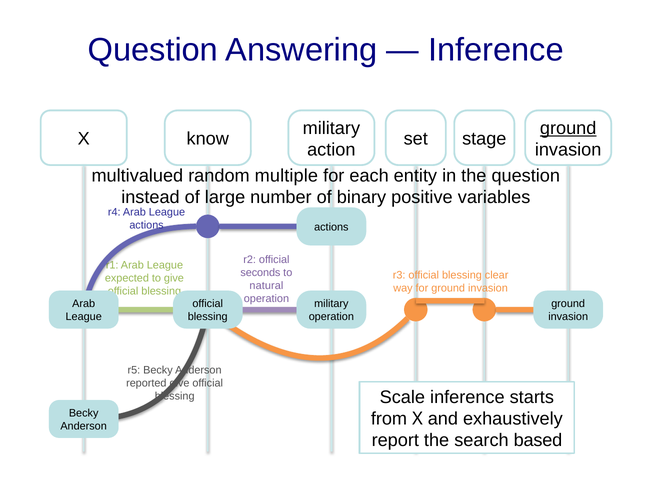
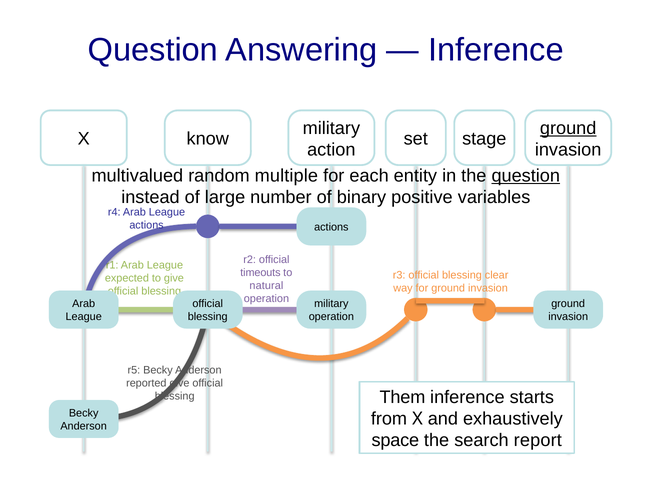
question at (526, 176) underline: none -> present
seconds: seconds -> timeouts
Scale: Scale -> Them
report: report -> space
based: based -> report
